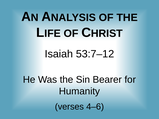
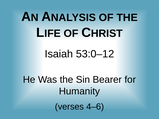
53:7–12: 53:7–12 -> 53:0–12
